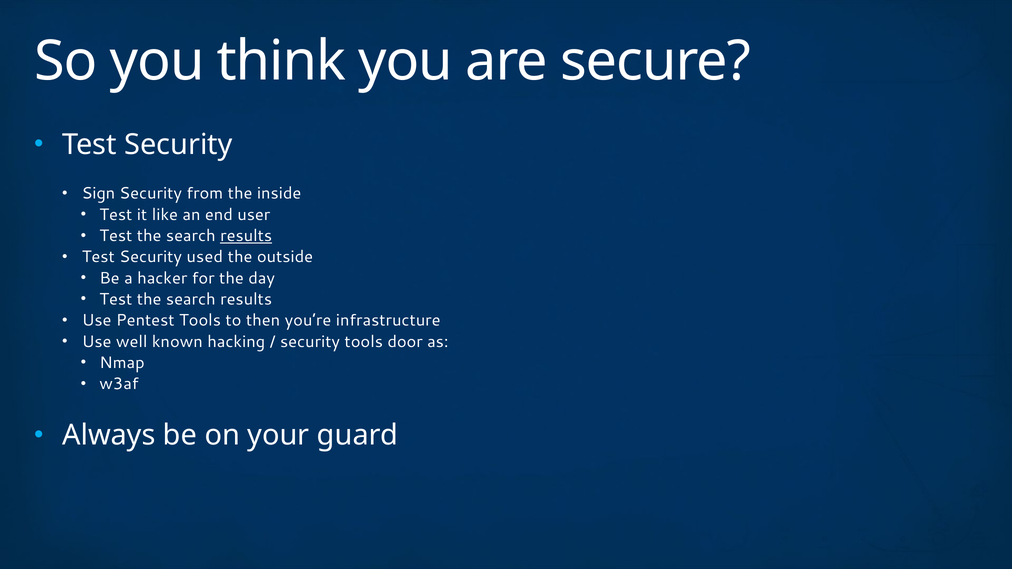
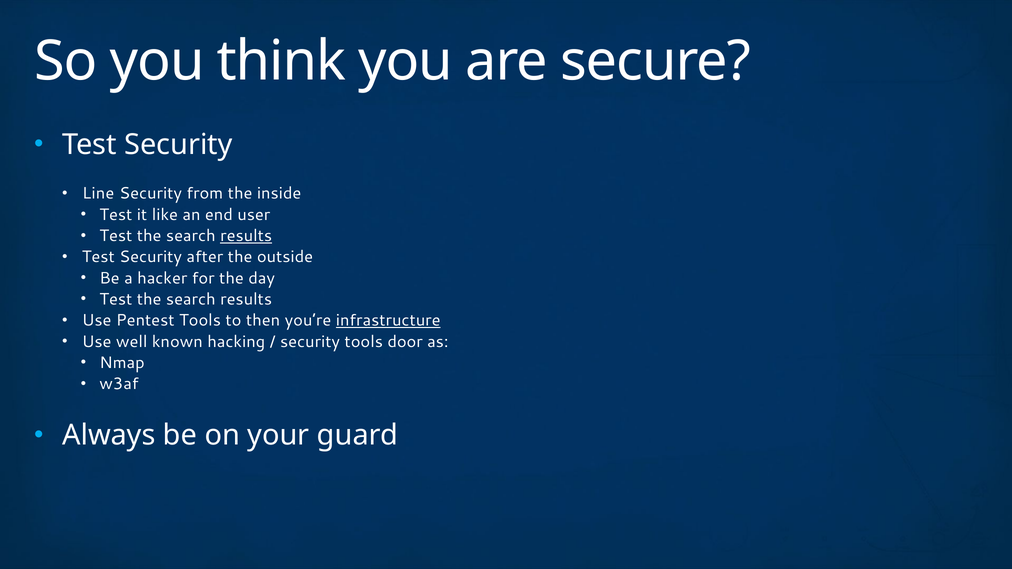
Sign: Sign -> Line
used: used -> after
infrastructure underline: none -> present
